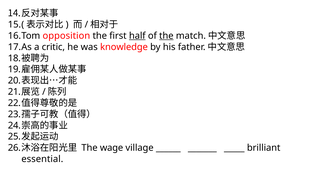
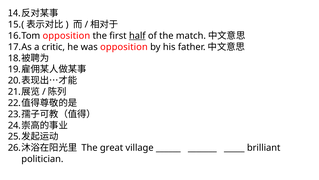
the at (166, 36) underline: present -> none
was knowledge: knowledge -> opposition
wage: wage -> great
essential: essential -> politician
